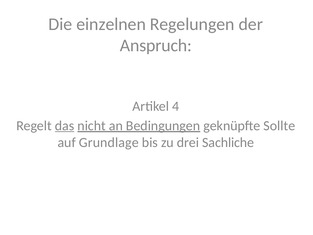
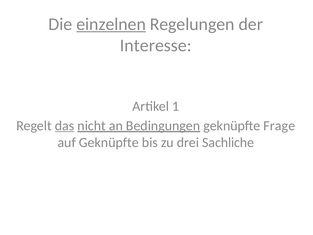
einzelnen underline: none -> present
Anspruch: Anspruch -> Interesse
4: 4 -> 1
Sollte: Sollte -> Frage
auf Grundlage: Grundlage -> Geknüpfte
